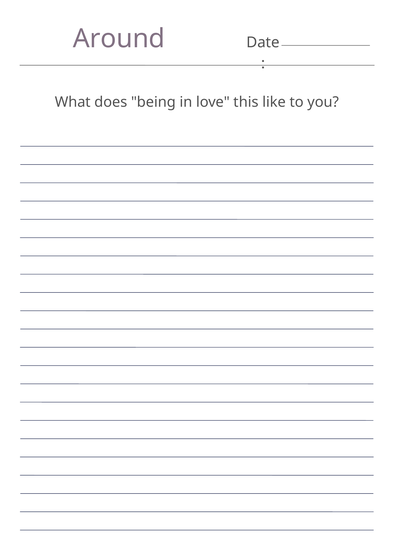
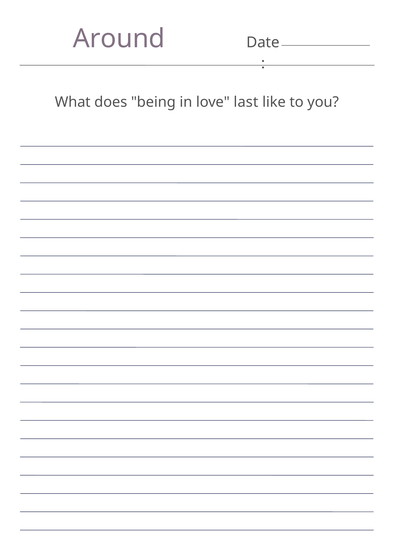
this: this -> last
